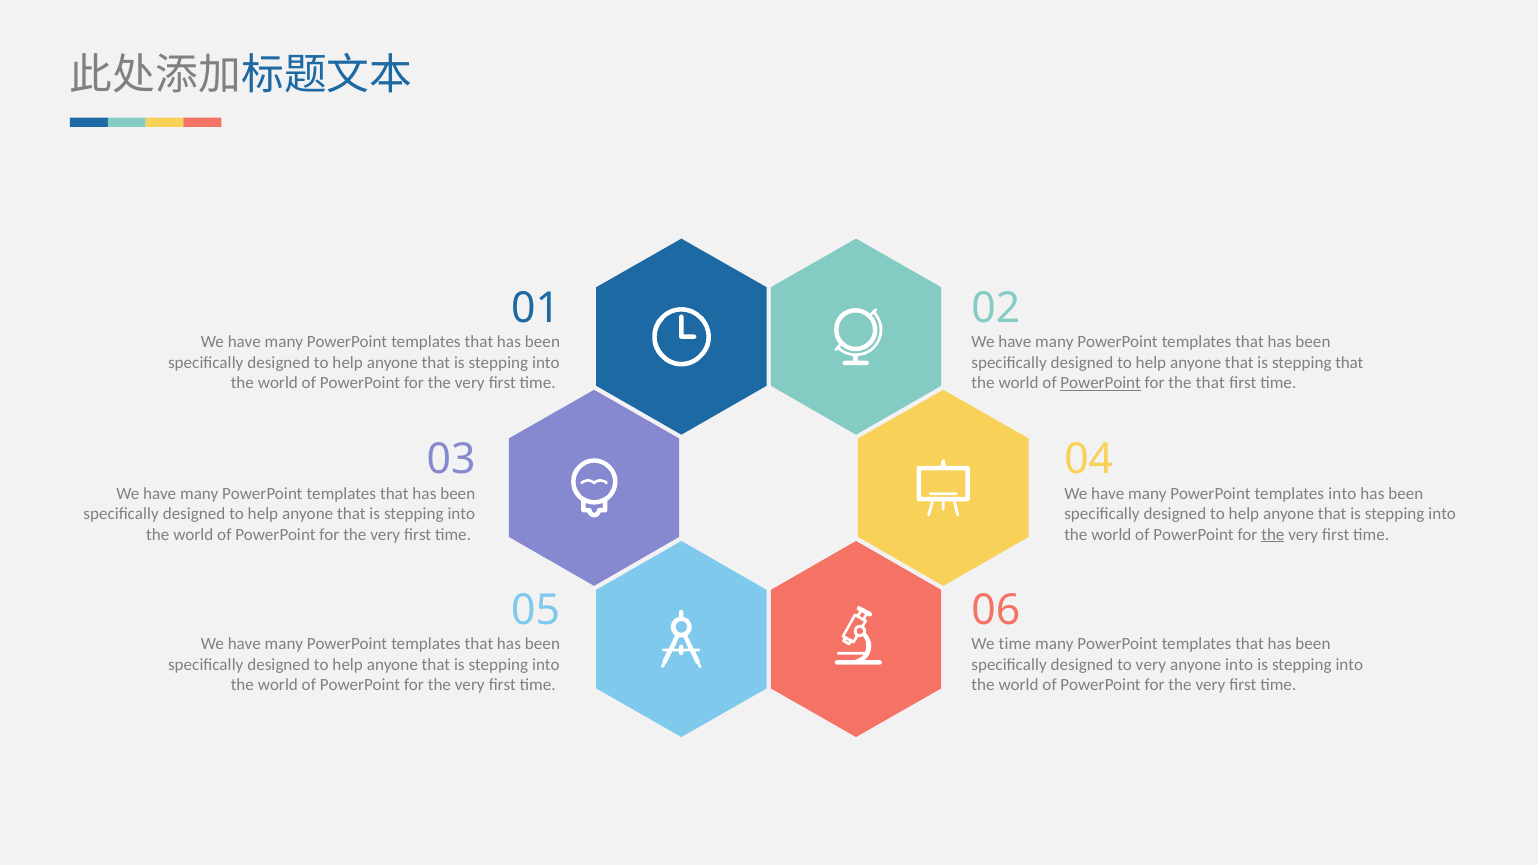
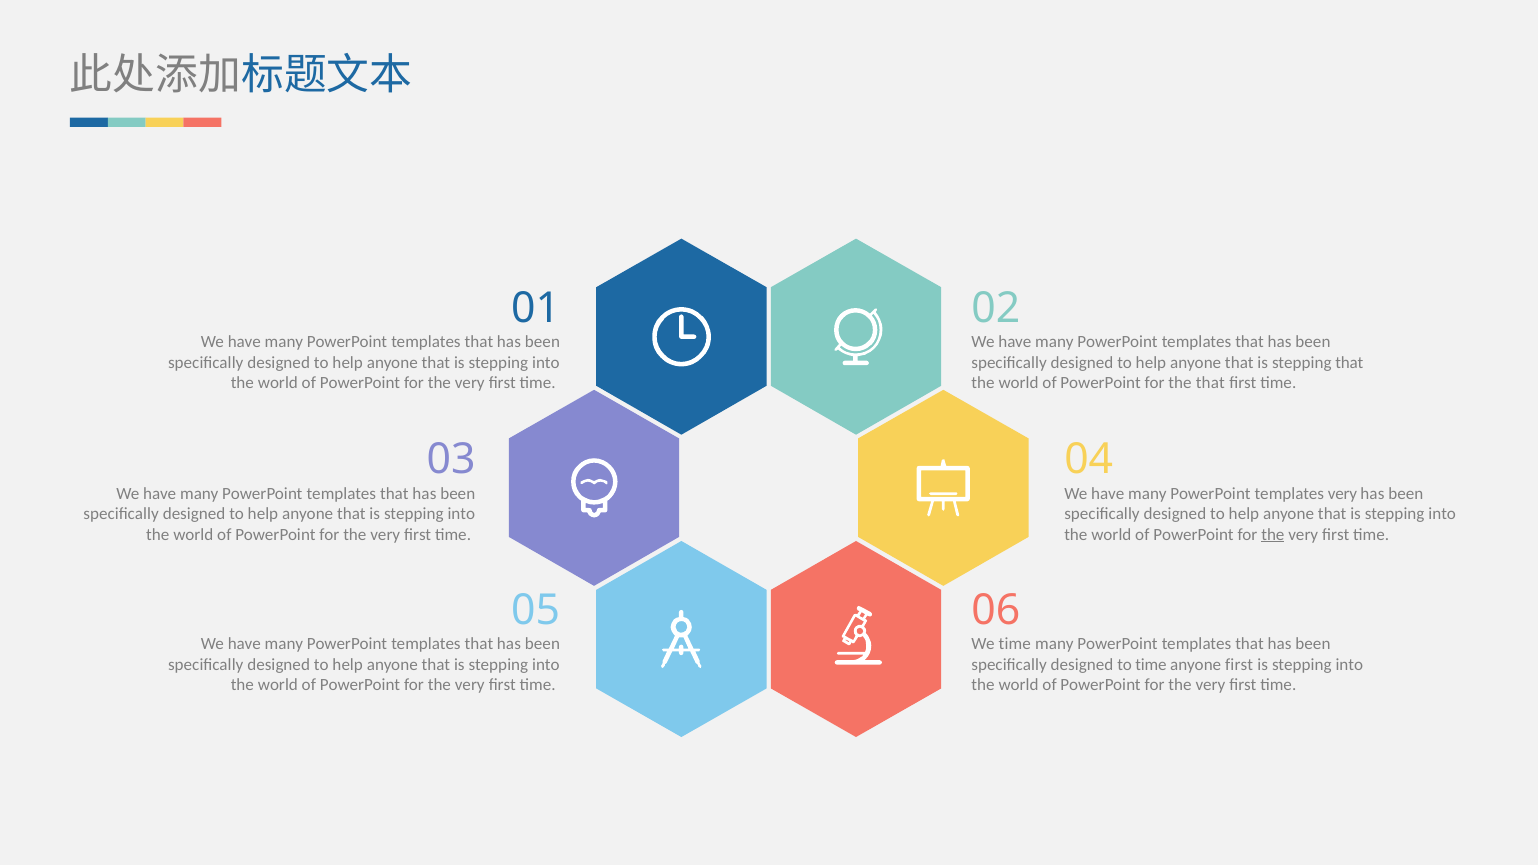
PowerPoint at (1101, 383) underline: present -> none
templates into: into -> very
to very: very -> time
anyone into: into -> first
